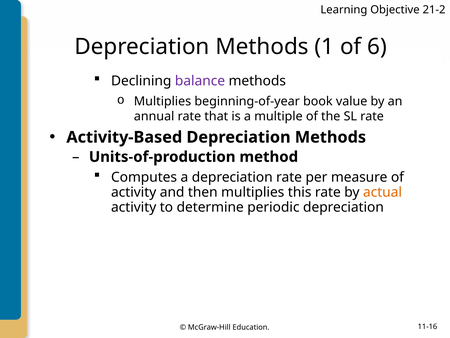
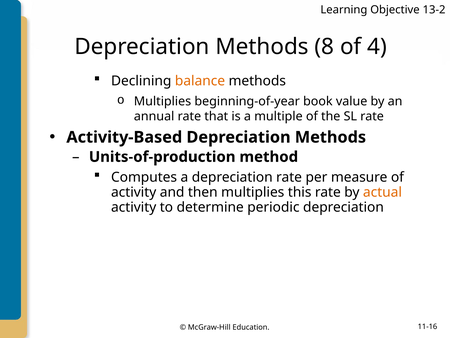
21-2: 21-2 -> 13-2
1: 1 -> 8
6: 6 -> 4
balance colour: purple -> orange
